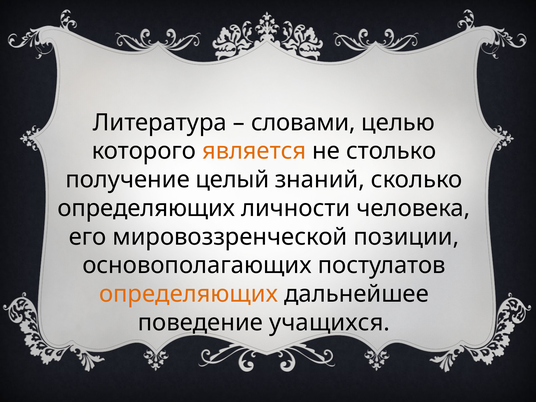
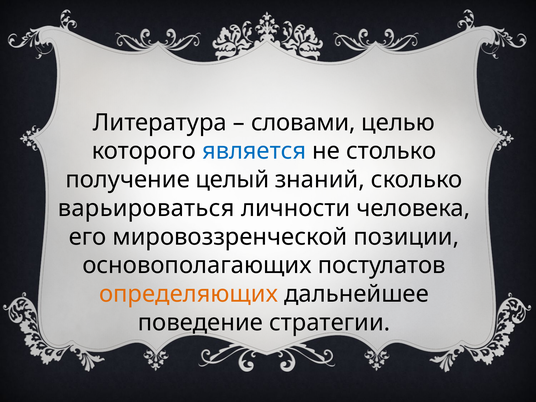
является colour: orange -> blue
определяющих at (146, 208): определяющих -> варьироваться
учащихся: учащихся -> стратегии
